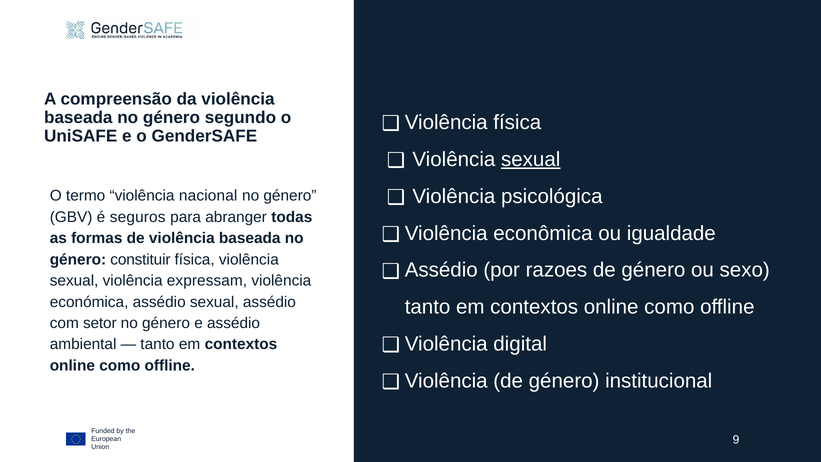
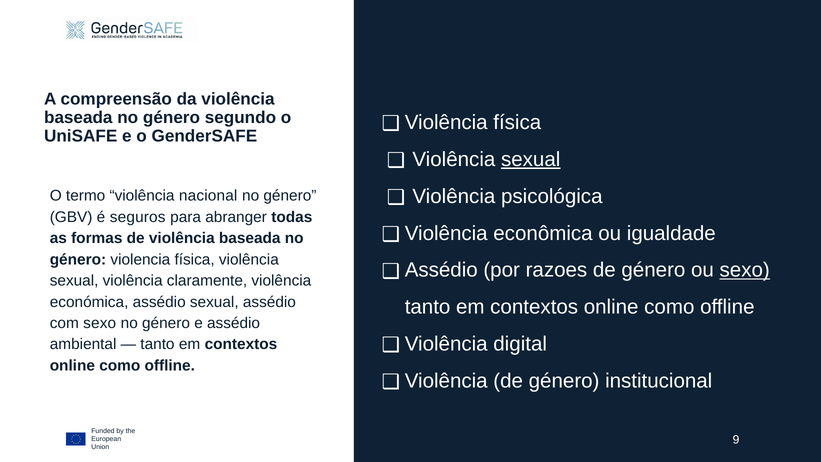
constituir: constituir -> violencia
sexo at (745, 270) underline: none -> present
expressam: expressam -> claramente
com setor: setor -> sexo
